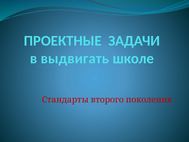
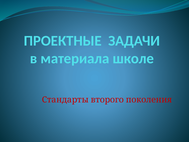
выдвигать: выдвигать -> материала
